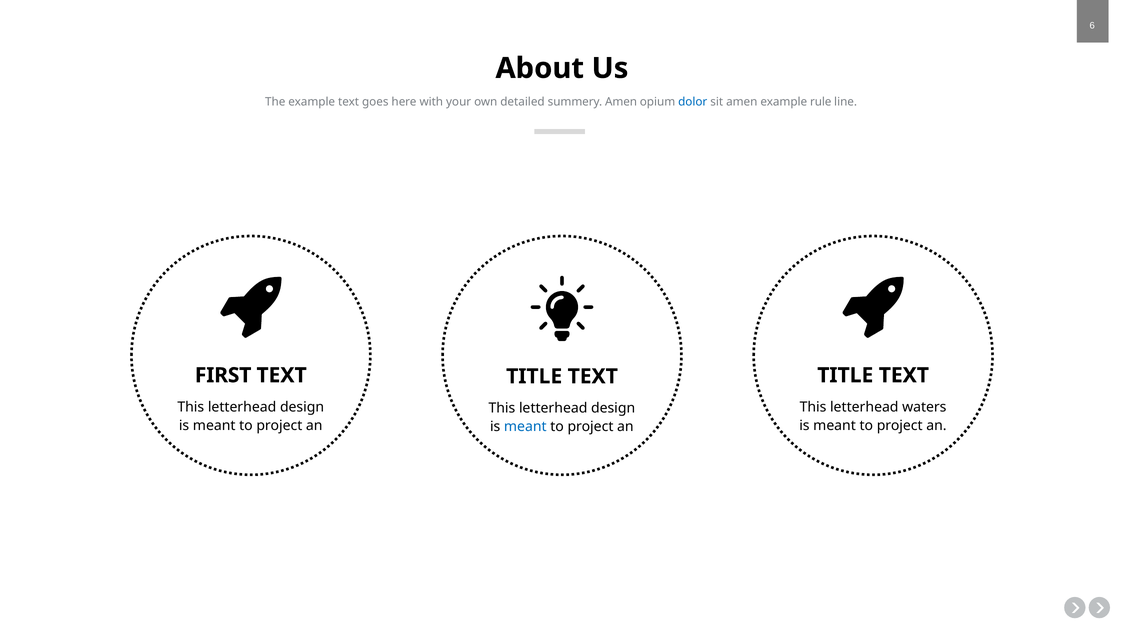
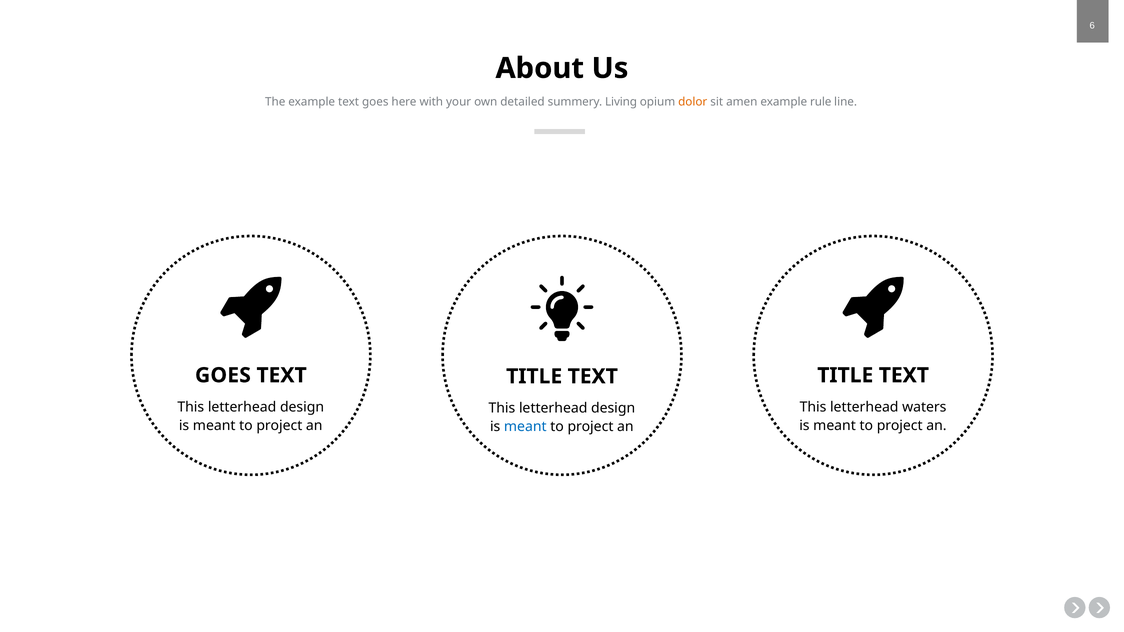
summery Amen: Amen -> Living
dolor colour: blue -> orange
FIRST at (223, 375): FIRST -> GOES
